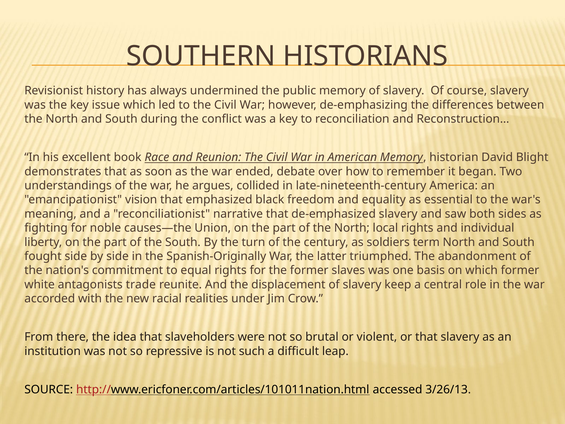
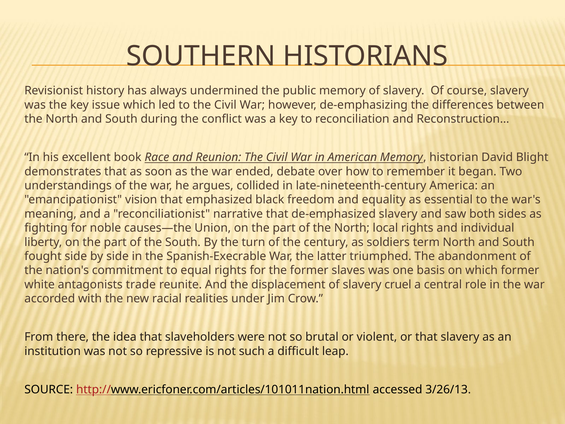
Spanish-Originally: Spanish-Originally -> Spanish-Execrable
keep: keep -> cruel
